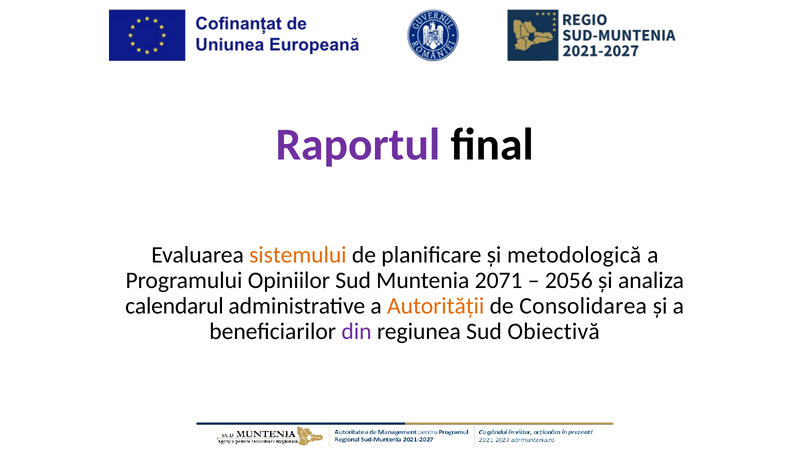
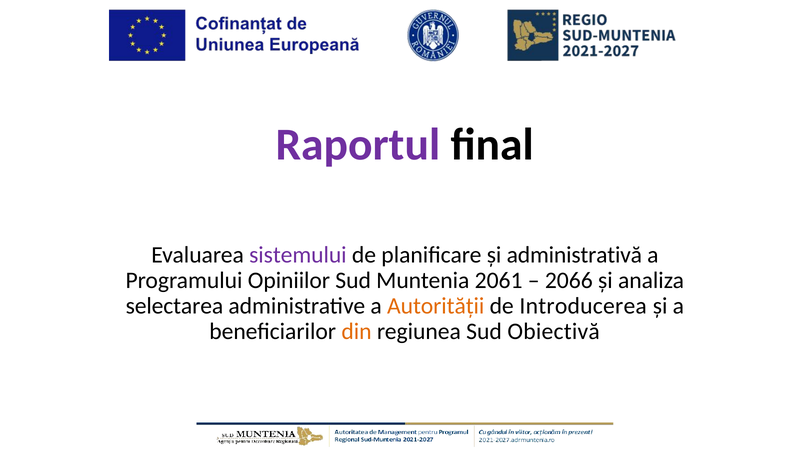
sistemului colour: orange -> purple
metodologică: metodologică -> administrativă
2071: 2071 -> 2061
2056: 2056 -> 2066
calendarul: calendarul -> selectarea
Consolidarea: Consolidarea -> Introducerea
din colour: purple -> orange
